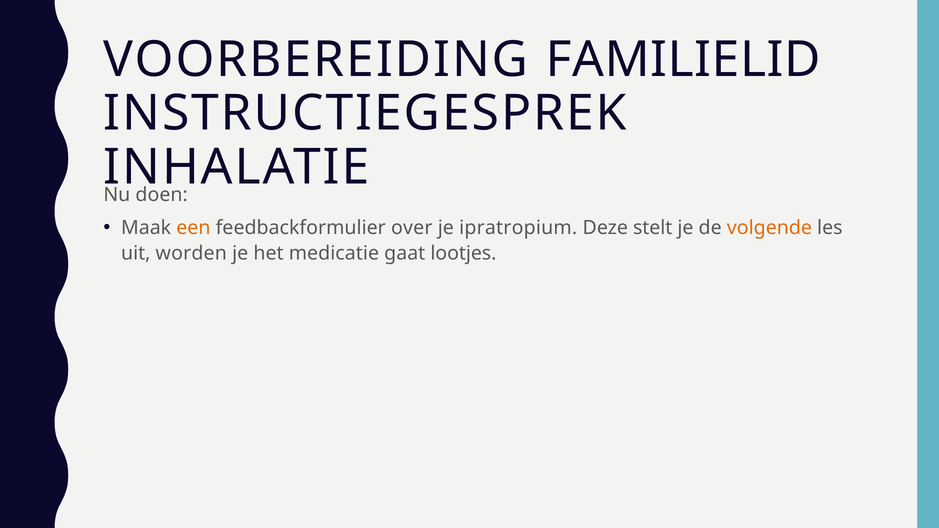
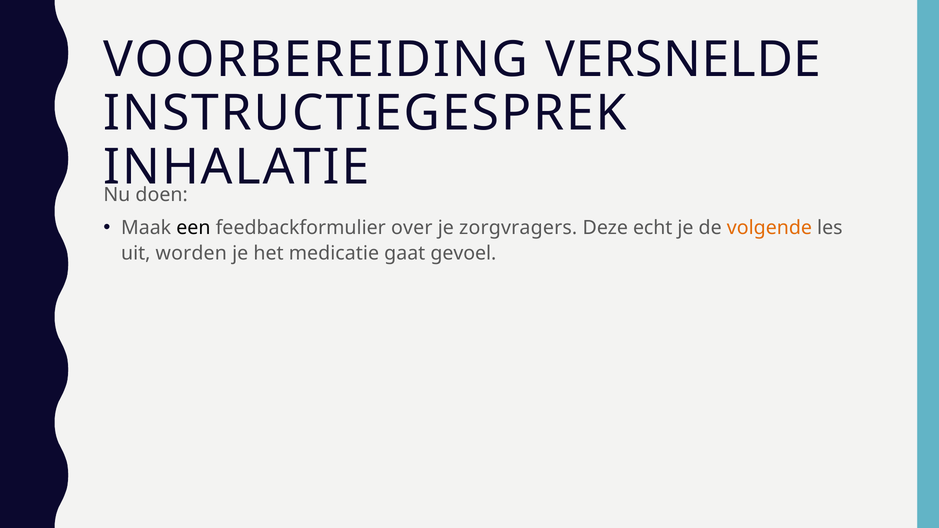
FAMILIELID: FAMILIELID -> VERSNELDE
een colour: orange -> black
ipratropium: ipratropium -> zorgvragers
stelt: stelt -> echt
lootjes: lootjes -> gevoel
